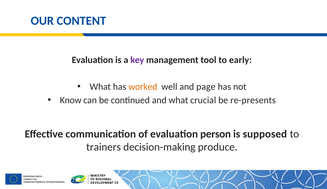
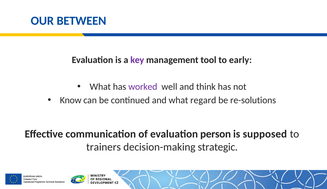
CONTENT: CONTENT -> BETWEEN
worked colour: orange -> purple
page: page -> think
crucial: crucial -> regard
re-presents: re-presents -> re-solutions
produce: produce -> strategic
